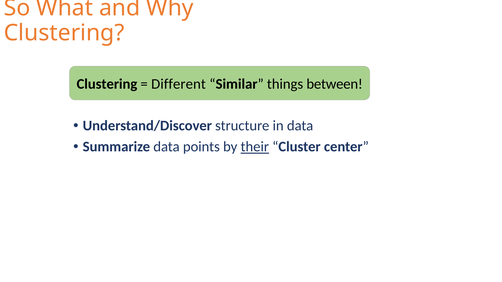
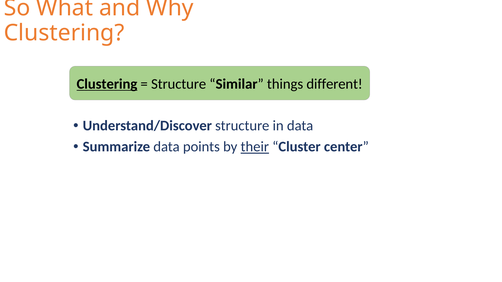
Clustering at (107, 84) underline: none -> present
Different at (179, 84): Different -> Structure
between: between -> different
